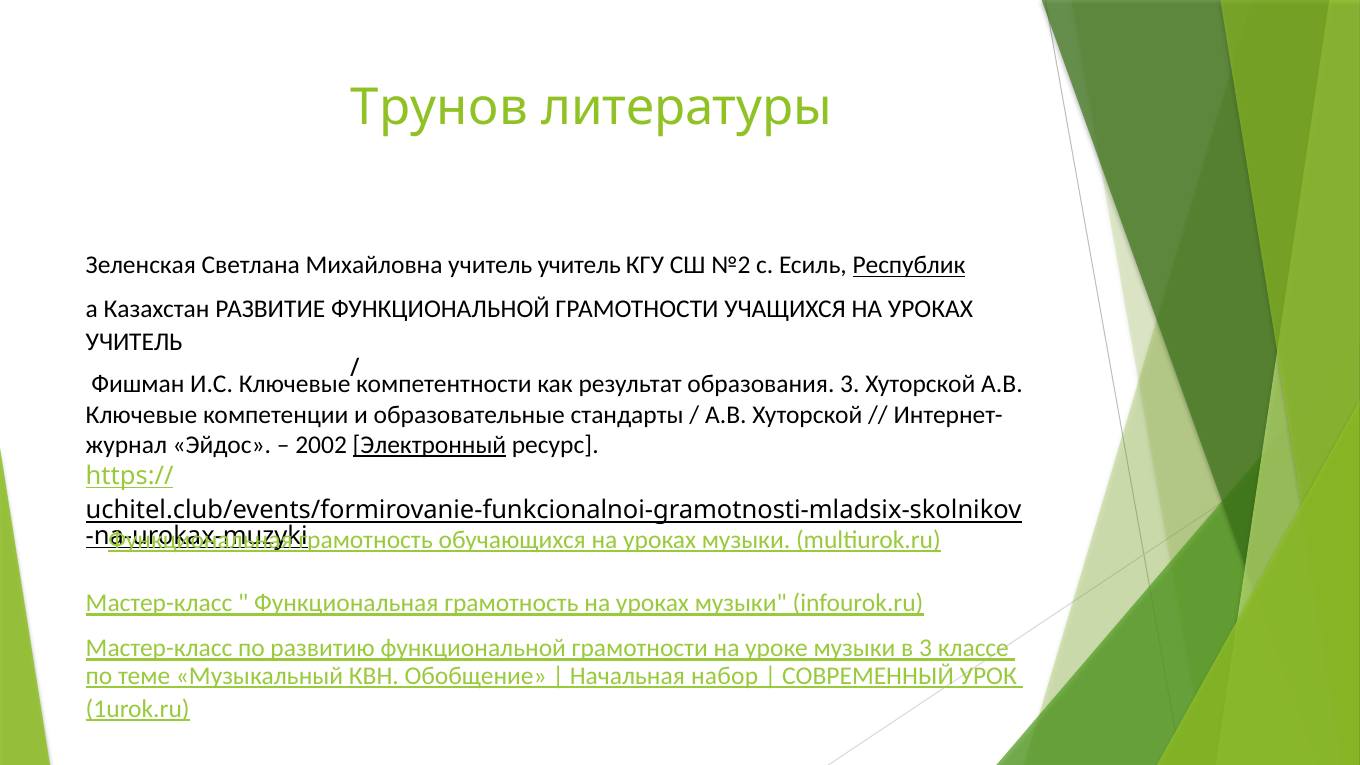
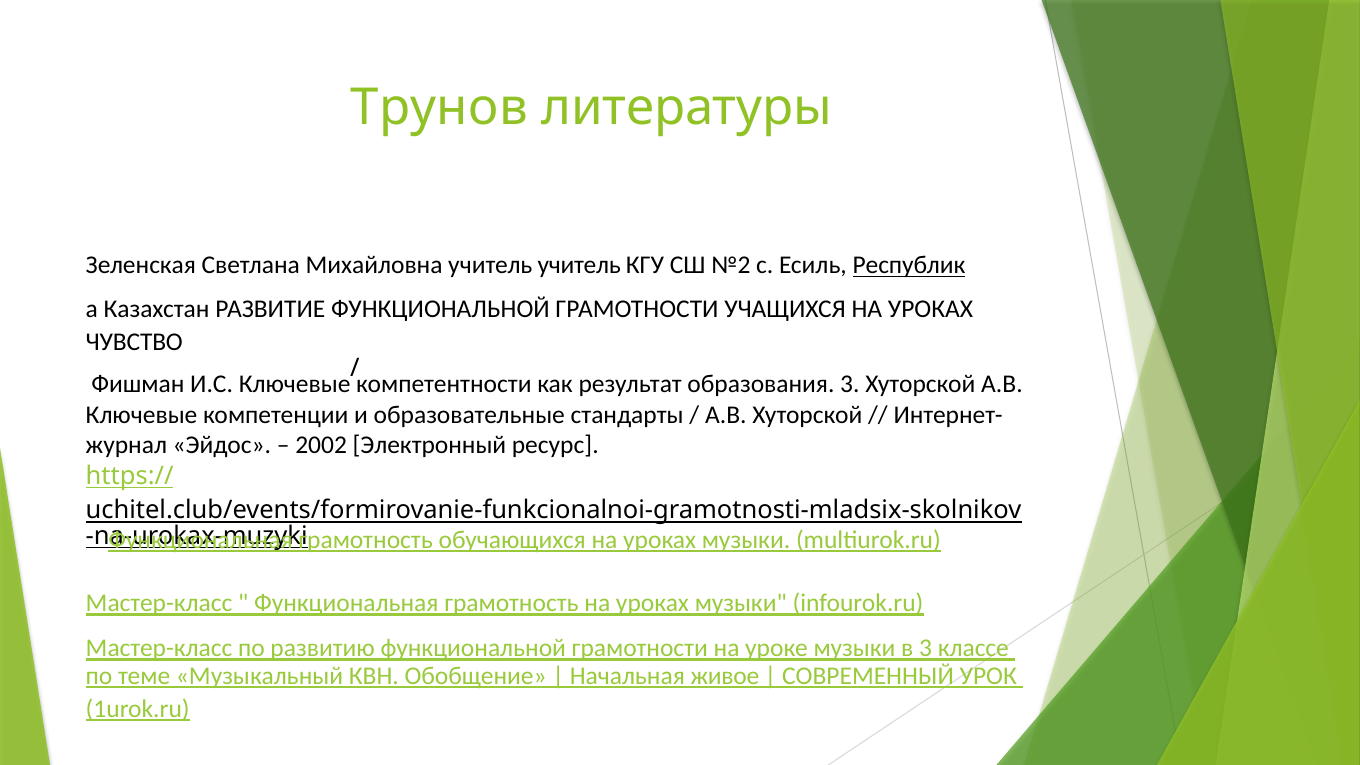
УЧИТЕЛЬ at (134, 342): УЧИТЕЛЬ -> ЧУВСТВО
Электронный underline: present -> none
набор: набор -> живое
